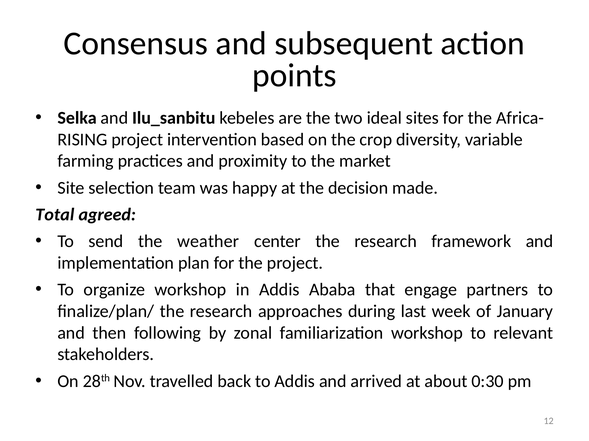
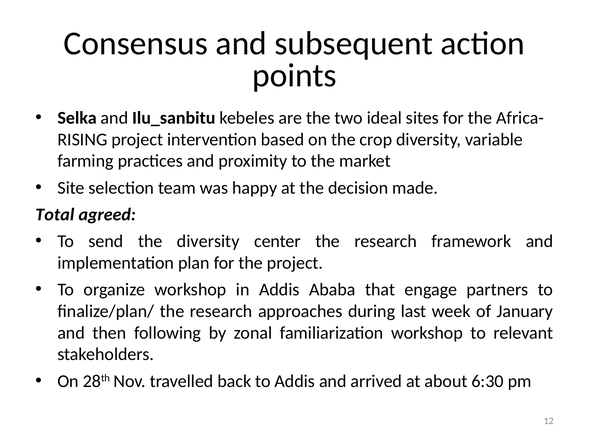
the weather: weather -> diversity
0:30: 0:30 -> 6:30
